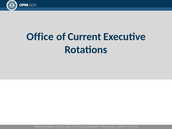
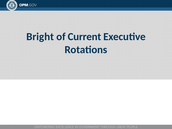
Office: Office -> Bright
